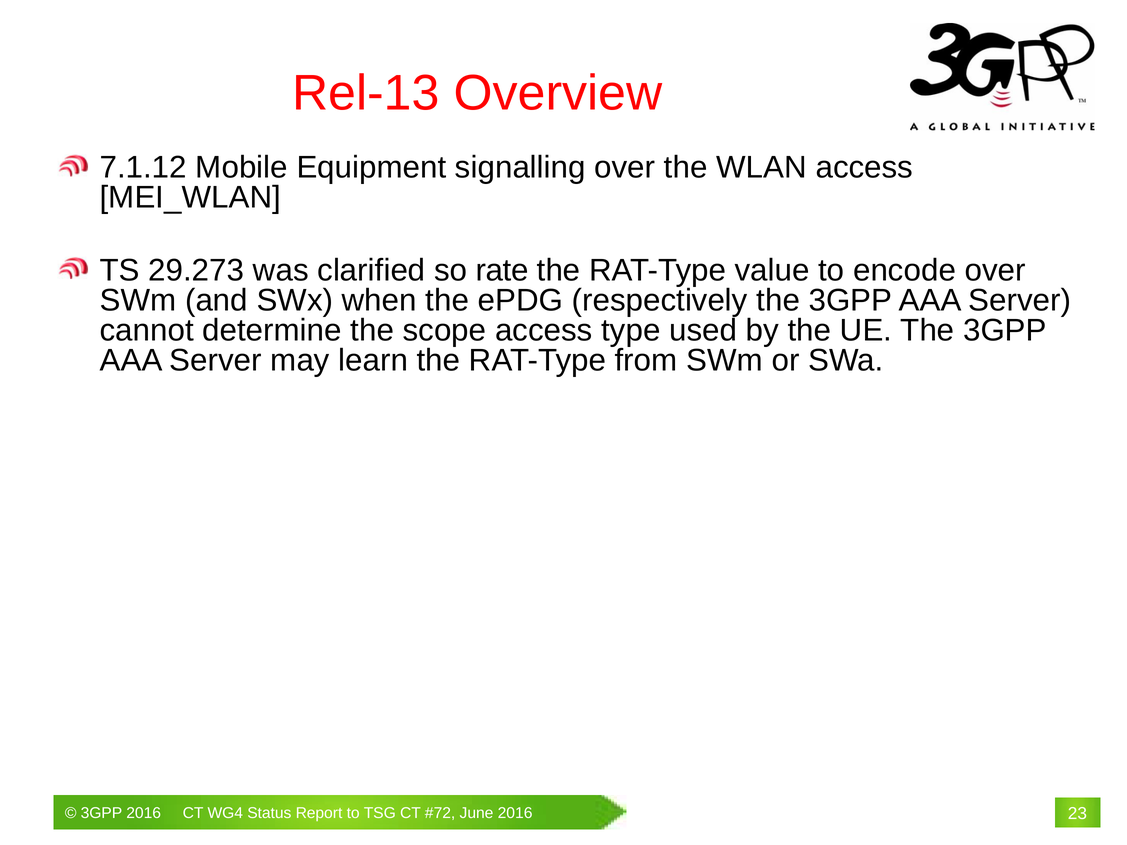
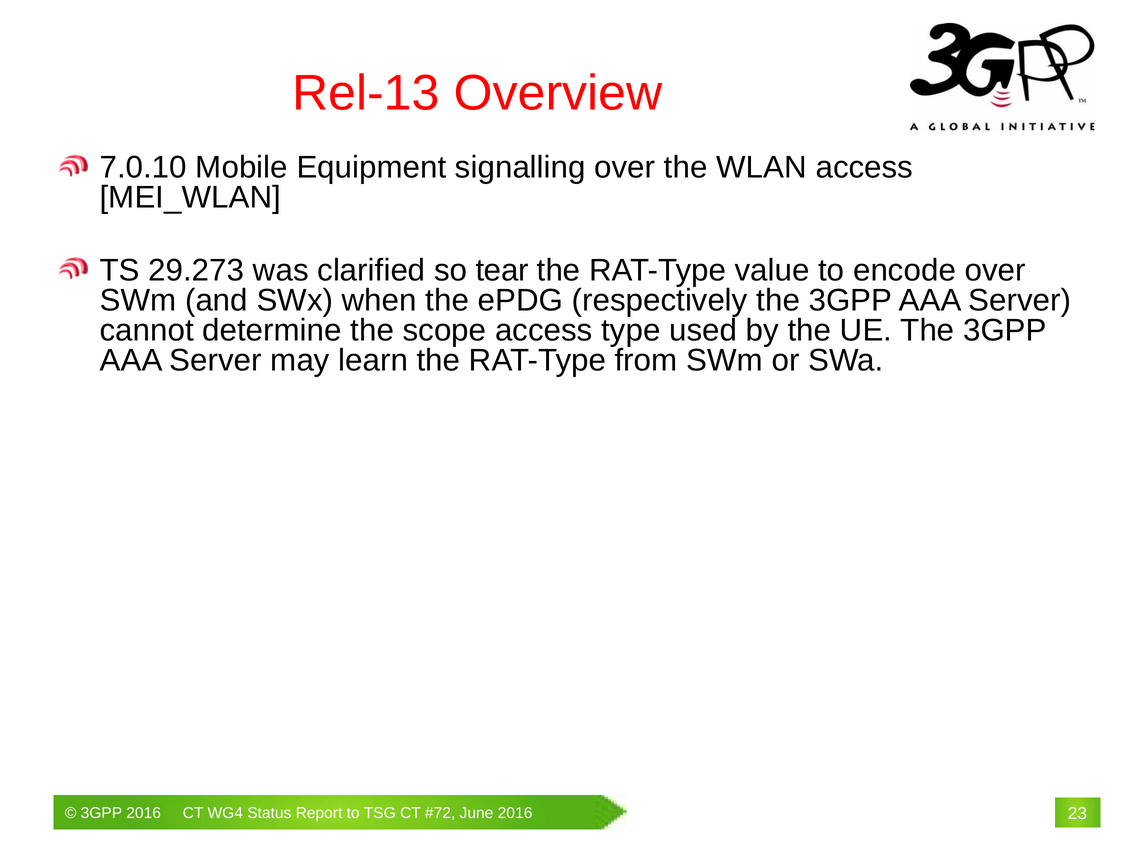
7.1.12: 7.1.12 -> 7.0.10
rate: rate -> tear
